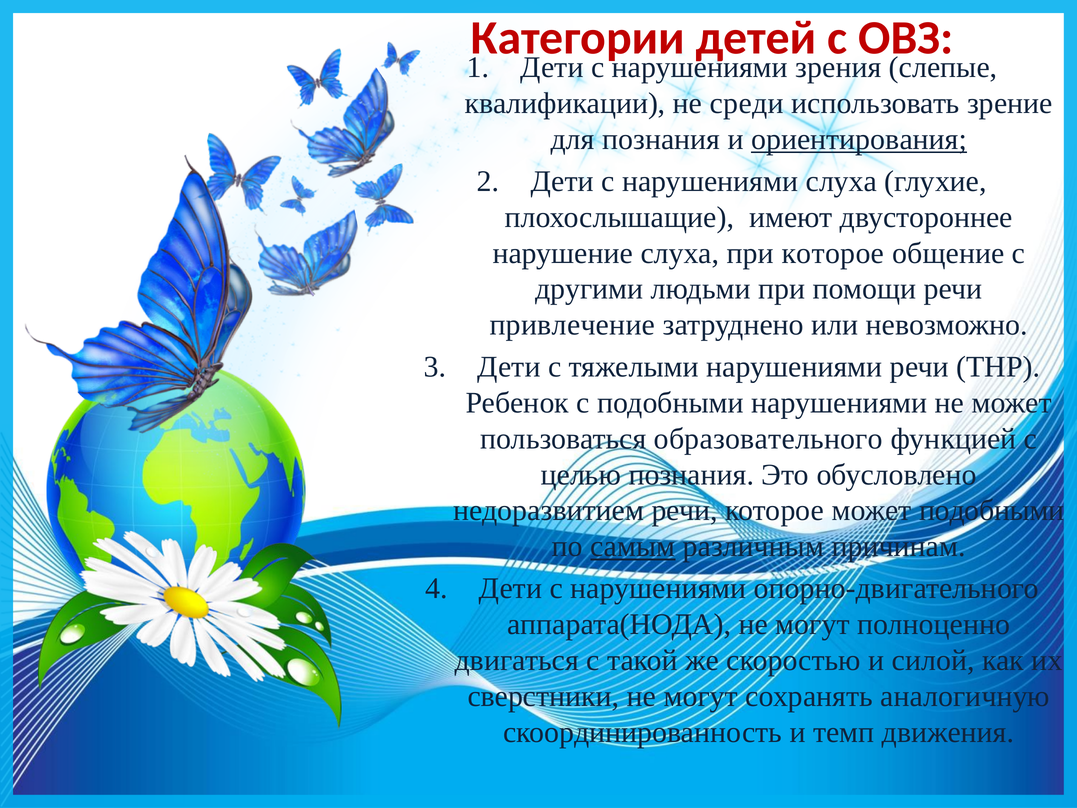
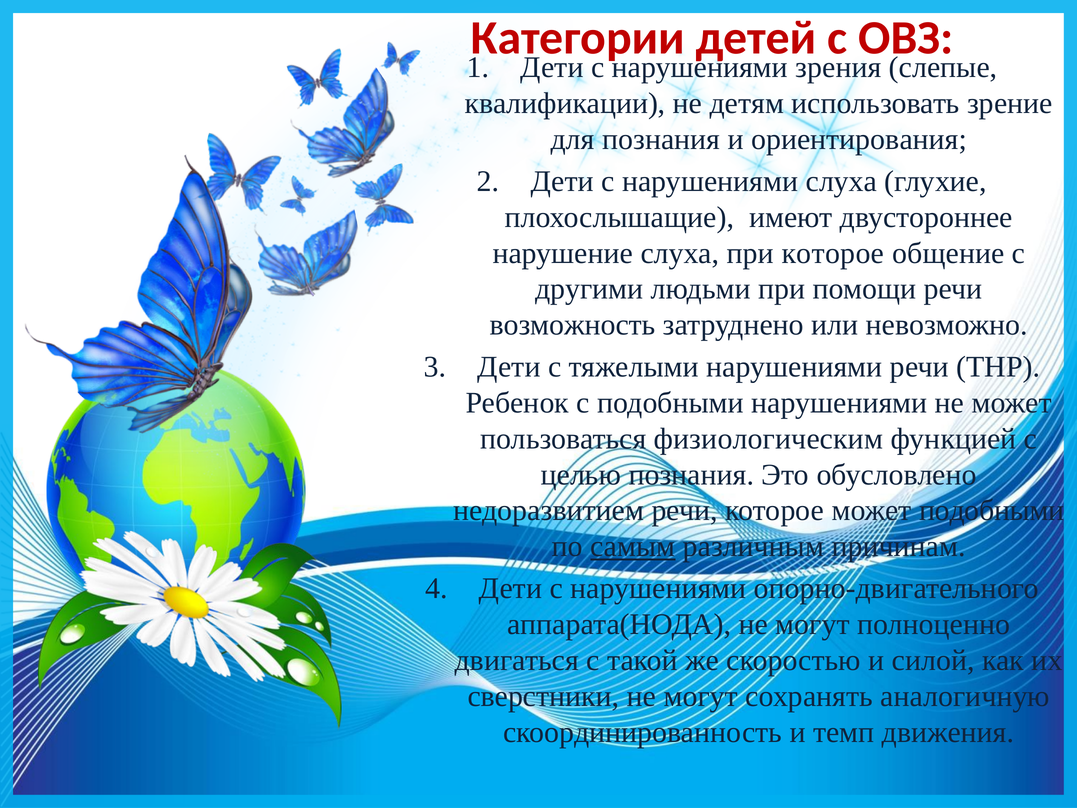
среди: среди -> детям
ориентирования underline: present -> none
привлечение: привлечение -> возможность
образовательного: образовательного -> физиологическим
